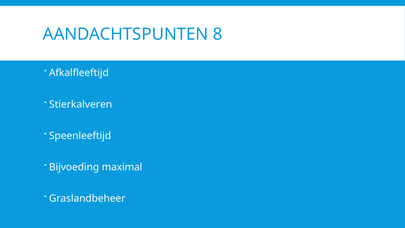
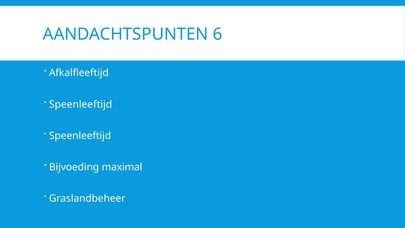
8: 8 -> 6
Stierkalveren at (81, 104): Stierkalveren -> Speenleeftijd
